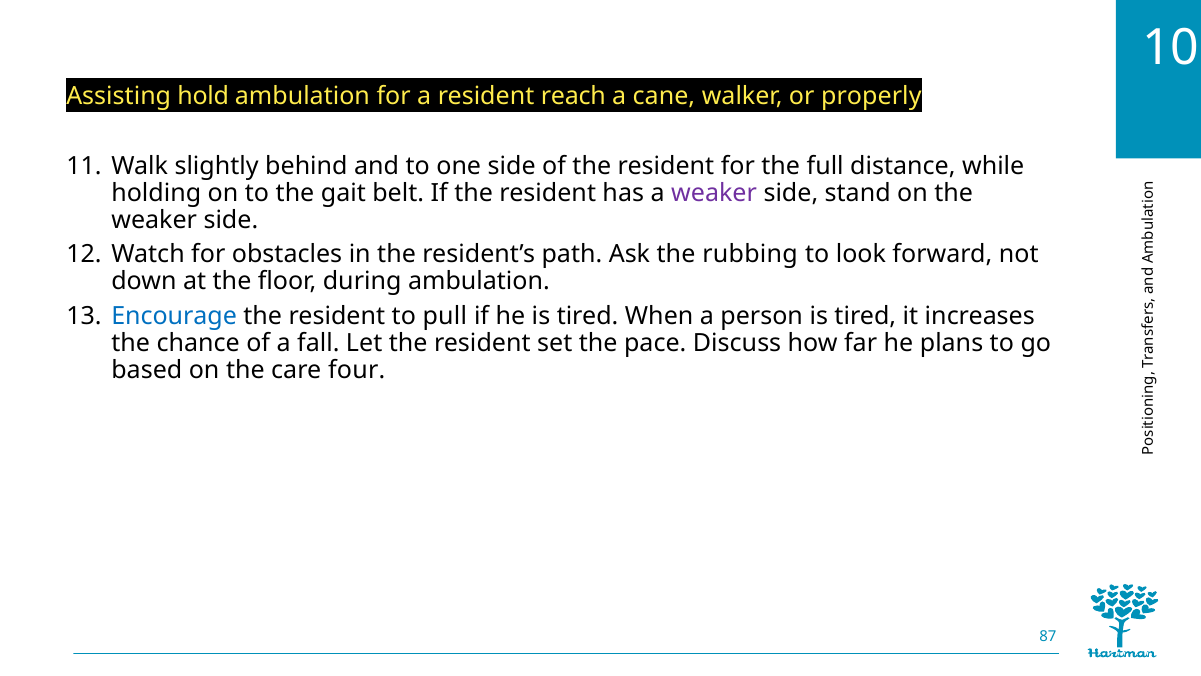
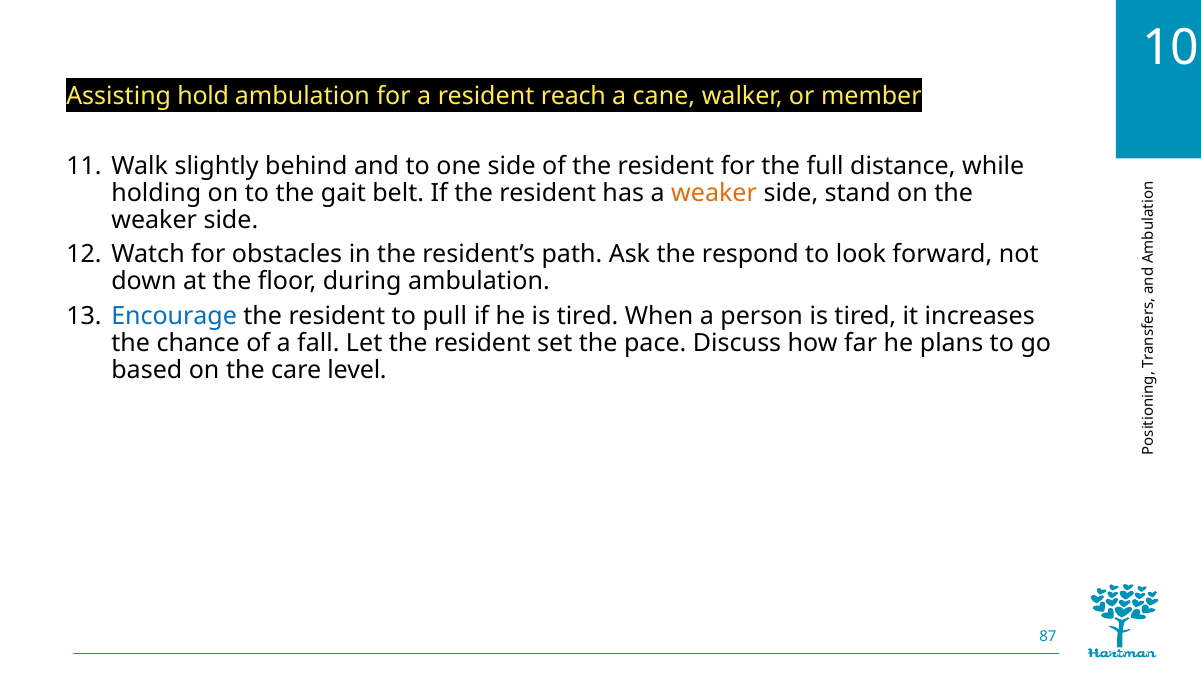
properly: properly -> member
weaker at (714, 193) colour: purple -> orange
rubbing: rubbing -> respond
four: four -> level
